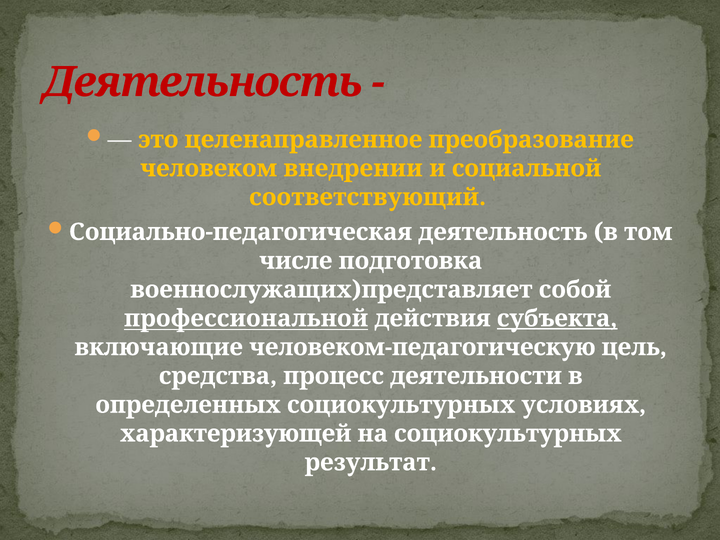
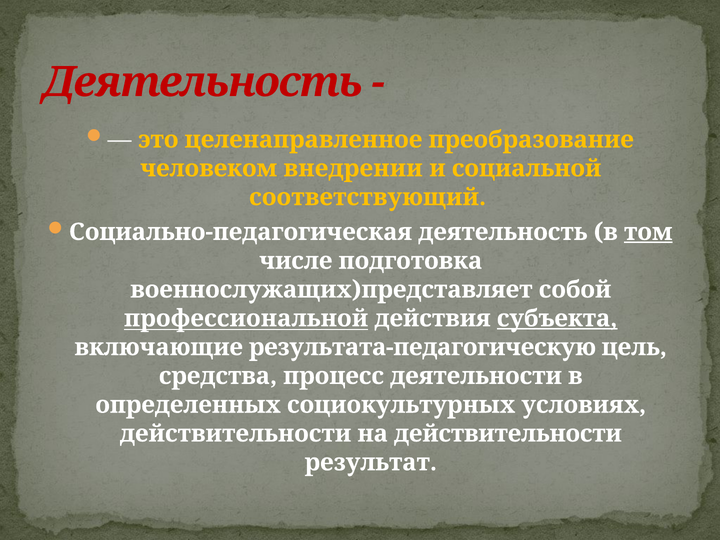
том underline: none -> present
человеком-педагогическую: человеком-педагогическую -> результата-педагогическую
характеризующей at (236, 434): характеризующей -> действительности
на социокультурных: социокультурных -> действительности
